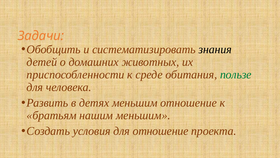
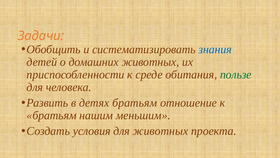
знания colour: black -> blue
детях меньшим: меньшим -> братьям
для отношение: отношение -> животных
